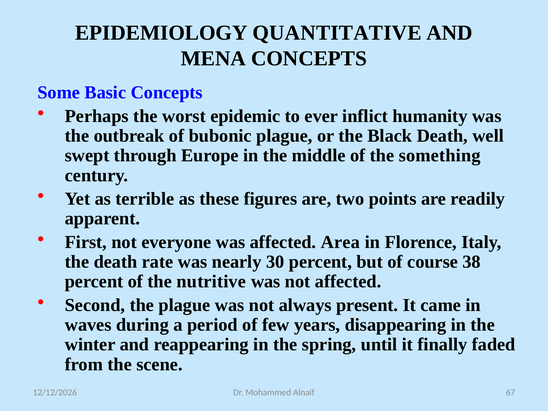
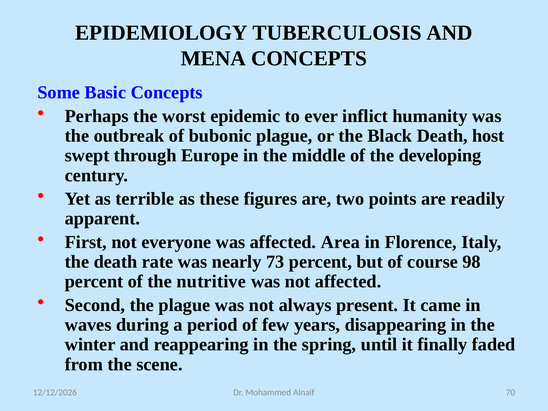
QUANTITATIVE: QUANTITATIVE -> TUBERCULOSIS
well: well -> host
something: something -> developing
30: 30 -> 73
38: 38 -> 98
67: 67 -> 70
